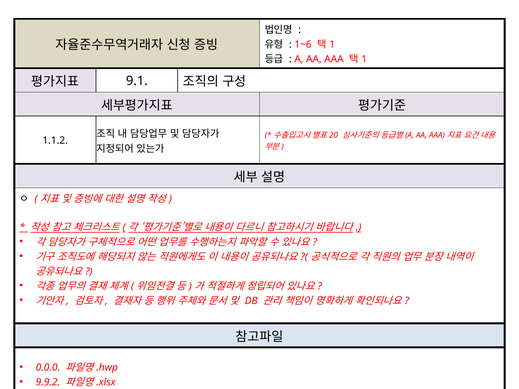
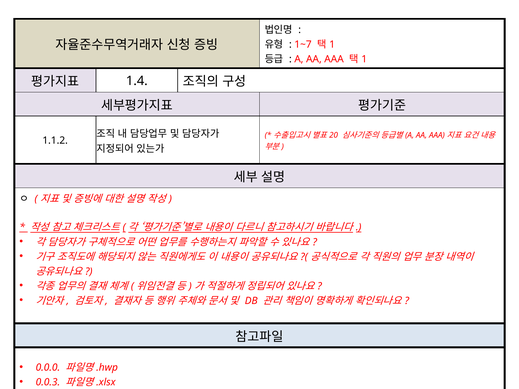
1~6: 1~6 -> 1~7
9.1: 9.1 -> 1.4
9.9.2: 9.9.2 -> 0.0.3
